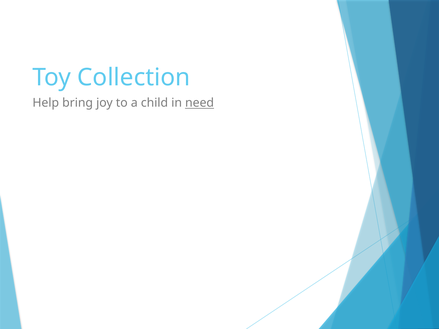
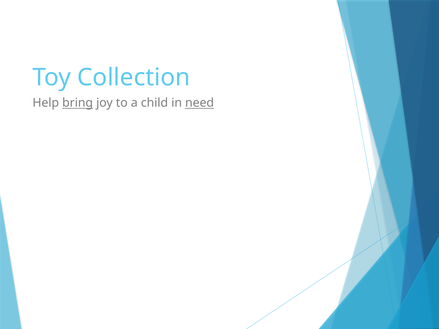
bring underline: none -> present
